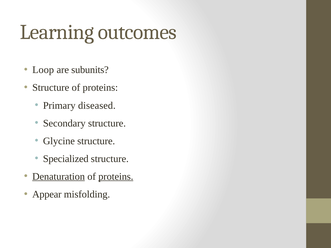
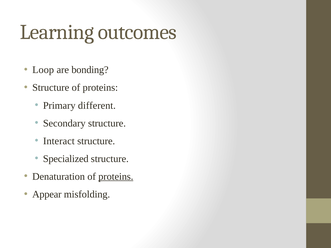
subunits: subunits -> bonding
diseased: diseased -> different
Glycine: Glycine -> Interact
Denaturation underline: present -> none
